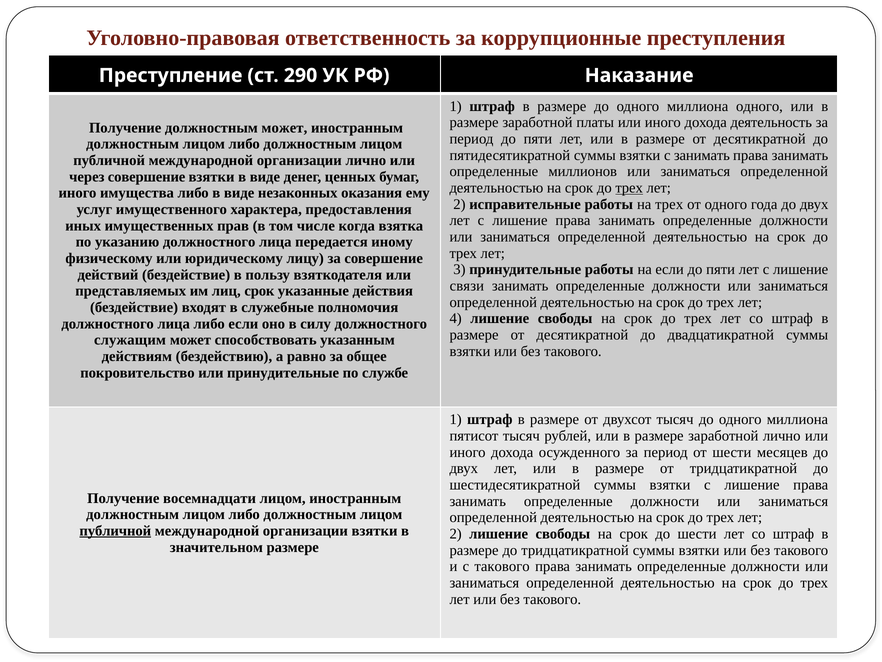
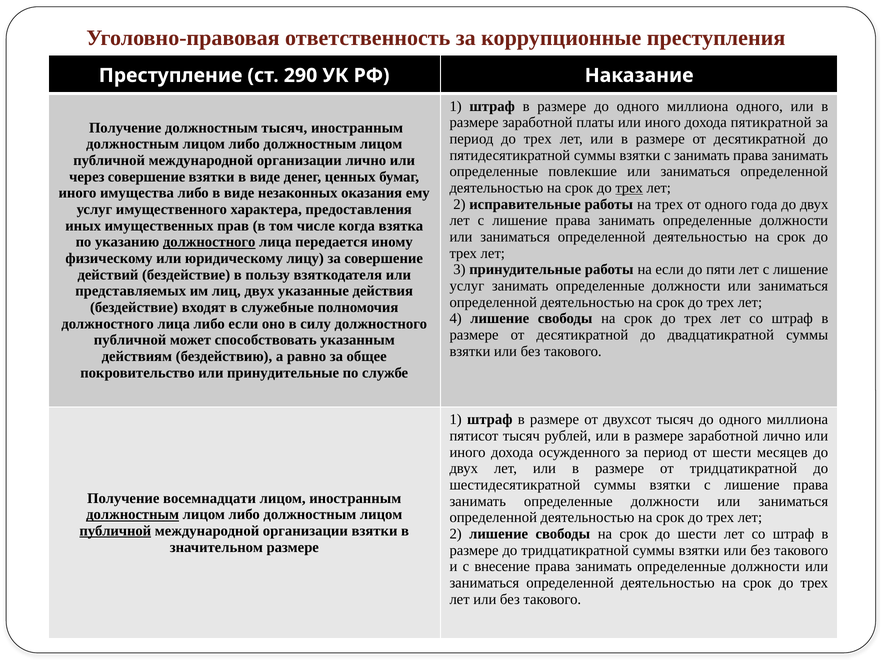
деятельность: деятельность -> пятикратной
должностным может: может -> тысяч
период до пяти: пяти -> трех
миллионов: миллионов -> повлекшие
должностного at (209, 242) underline: none -> present
связи at (467, 286): связи -> услуг
лиц срок: срок -> двух
служащим at (130, 340): служащим -> публичной
должностным at (133, 514) underline: none -> present
с такового: такового -> внесение
